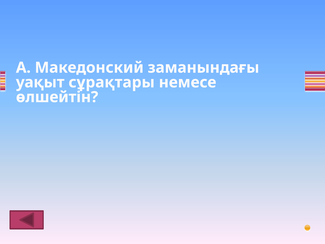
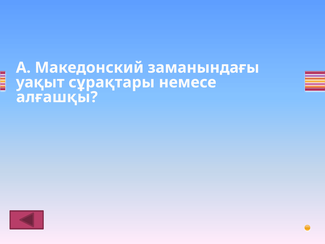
өлшейтін: өлшейтін -> алғашқы
